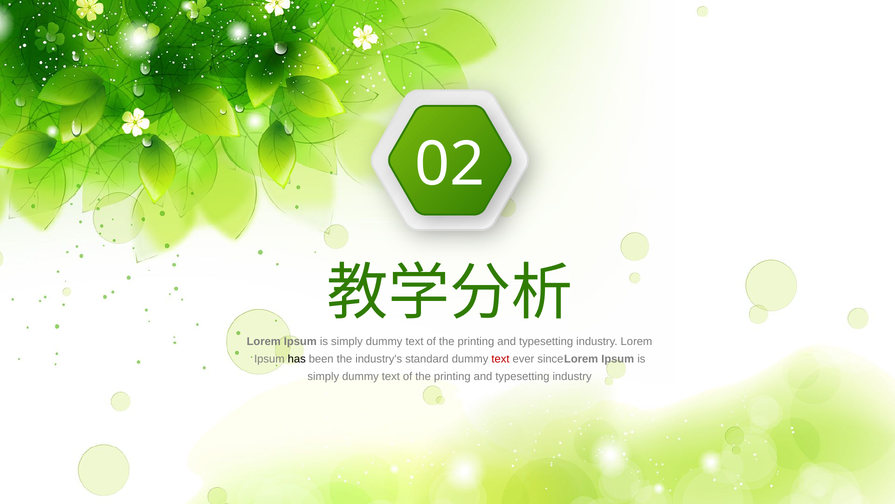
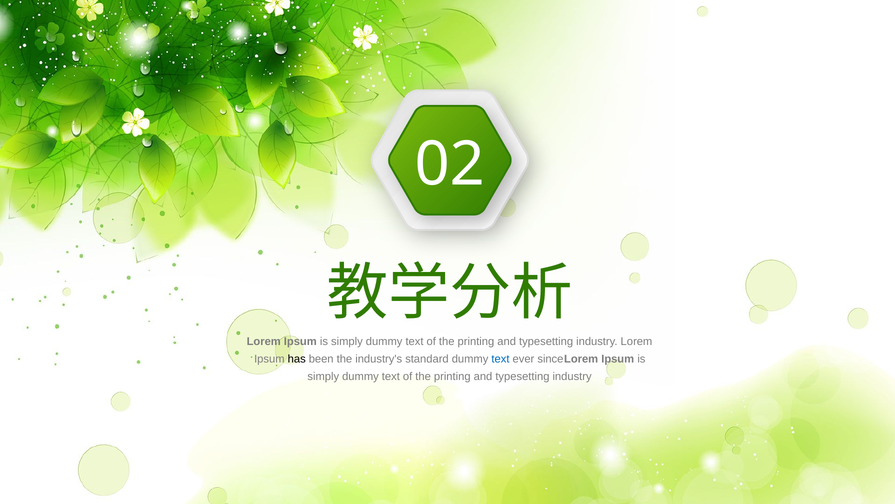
text at (500, 359) colour: red -> blue
